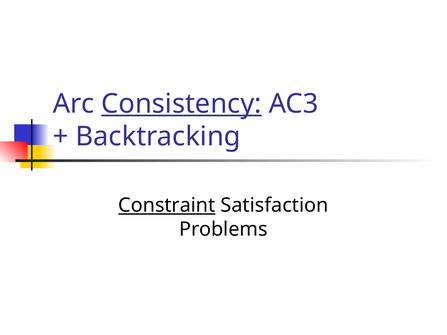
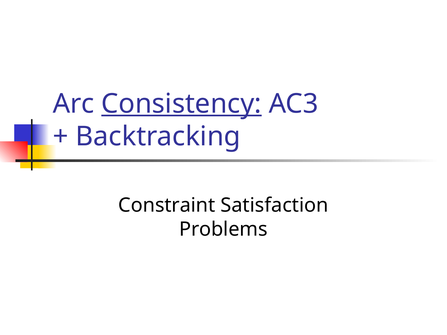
Constraint underline: present -> none
